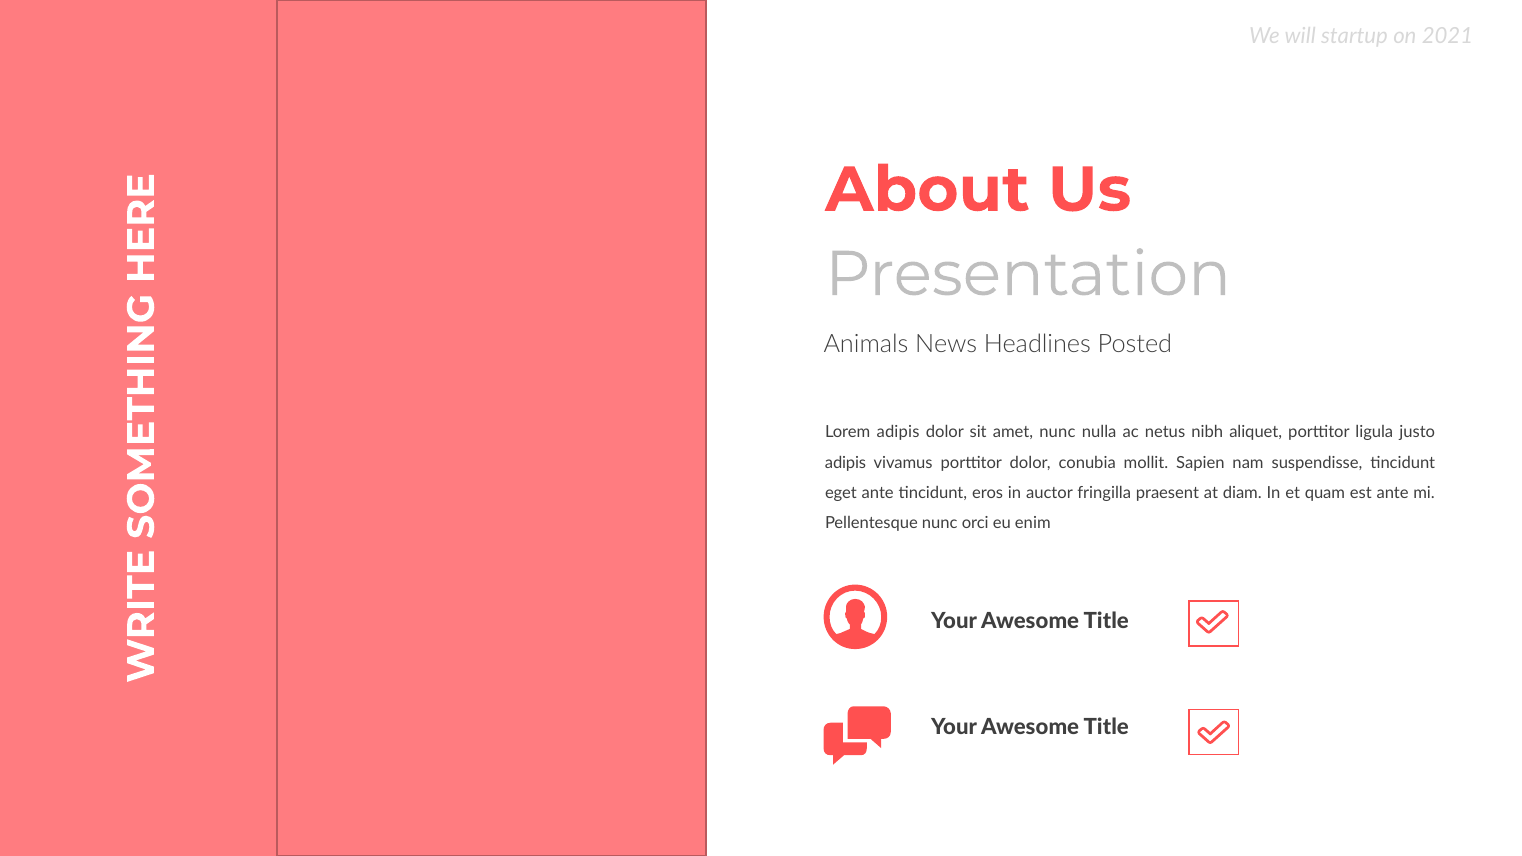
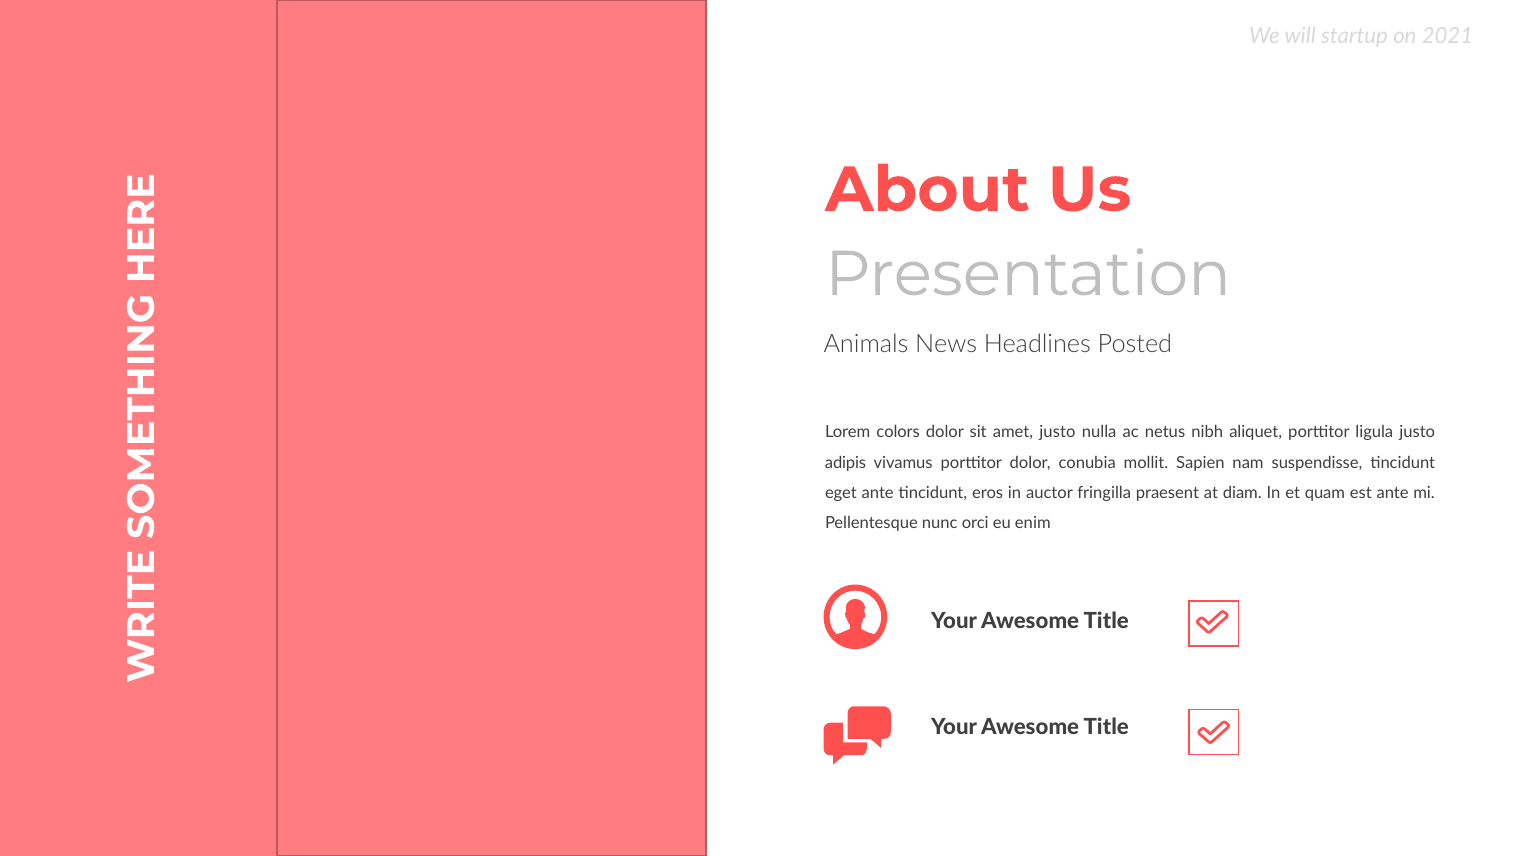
Lorem adipis: adipis -> colors
amet nunc: nunc -> justo
